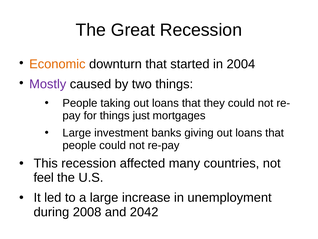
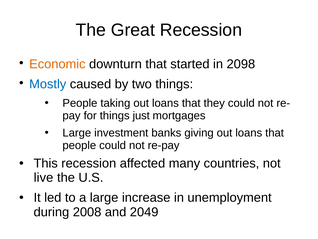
2004: 2004 -> 2098
Mostly colour: purple -> blue
feel: feel -> live
2042: 2042 -> 2049
